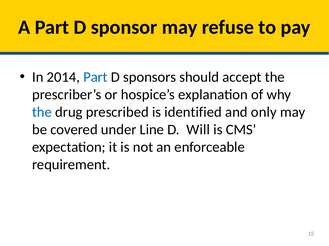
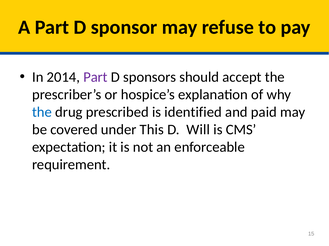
Part at (95, 77) colour: blue -> purple
only: only -> paid
Line: Line -> This
